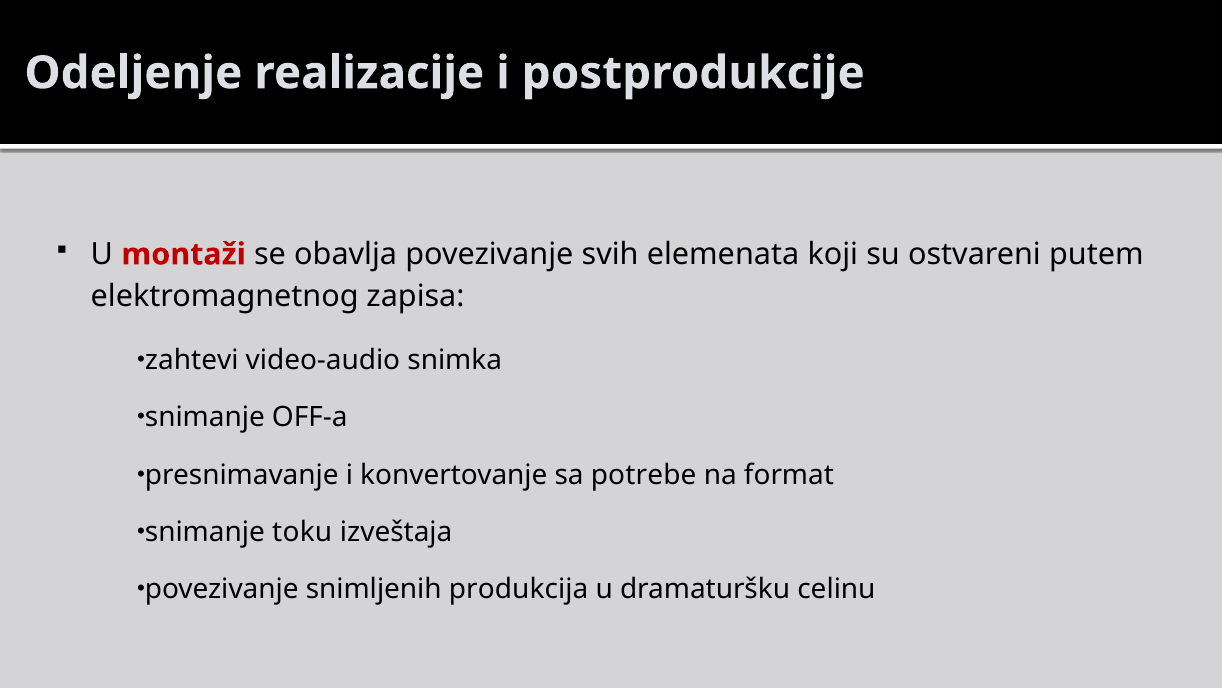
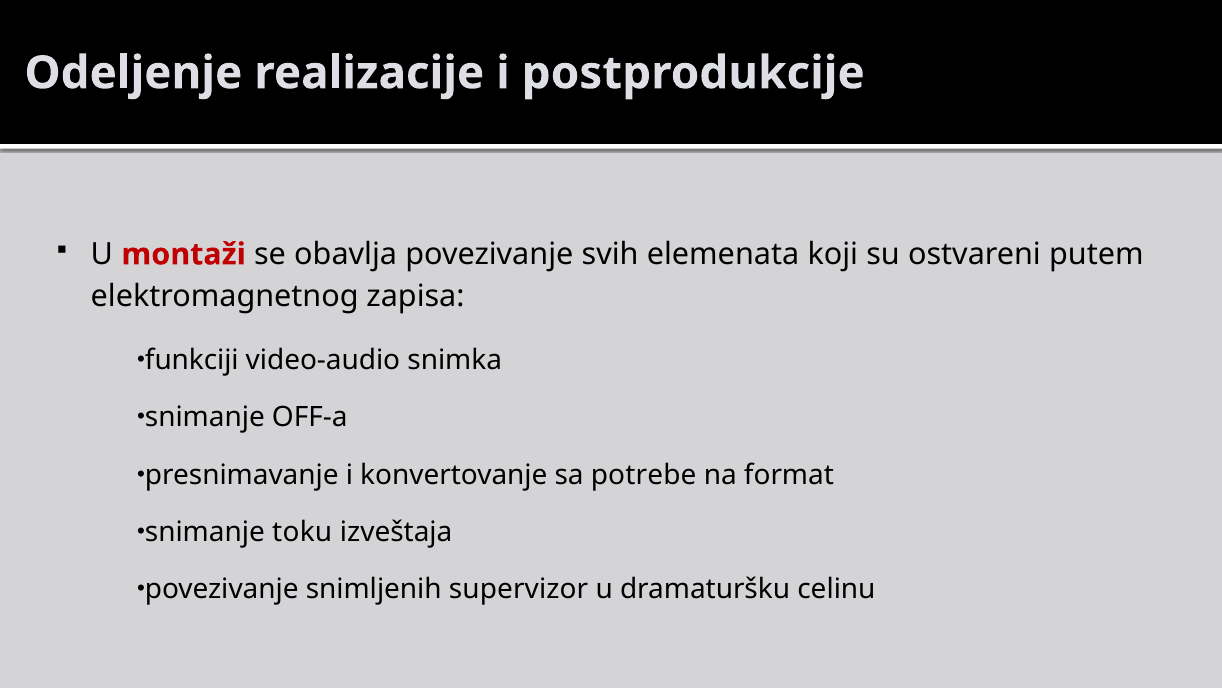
zahtevi: zahtevi -> funkciji
produkcija: produkcija -> supervizor
